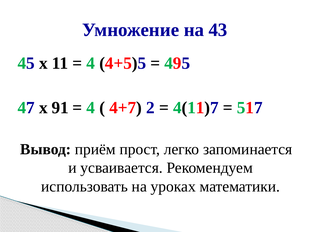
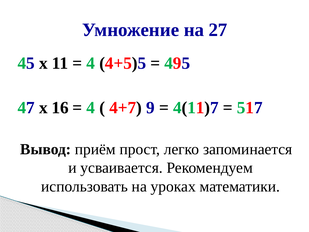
43: 43 -> 27
91: 91 -> 16
2: 2 -> 9
